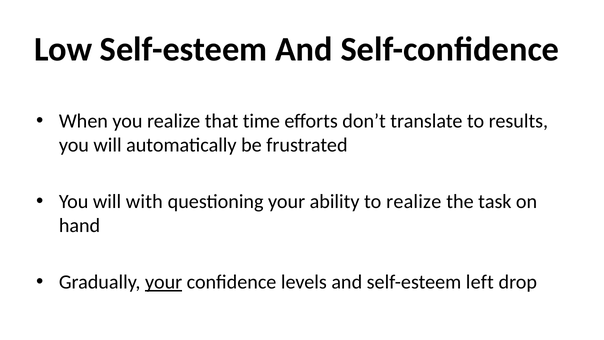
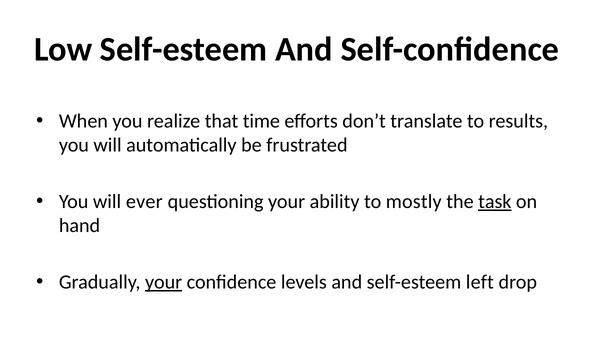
with: with -> ever
to realize: realize -> mostly
task underline: none -> present
